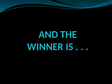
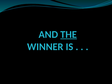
THE underline: none -> present
